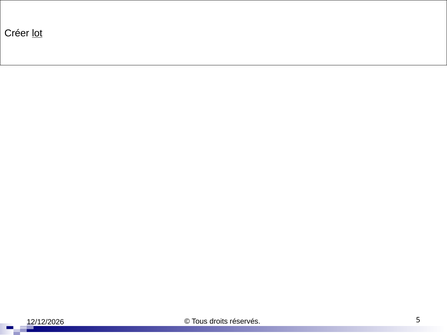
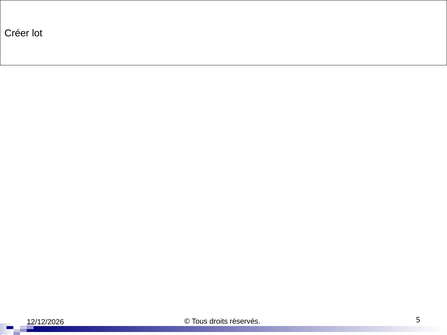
lot underline: present -> none
